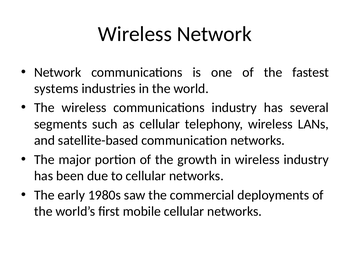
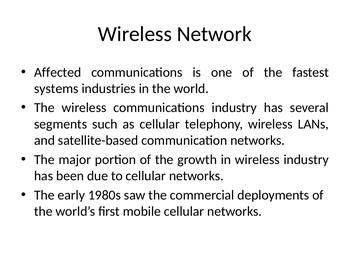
Network at (58, 72): Network -> Affected
